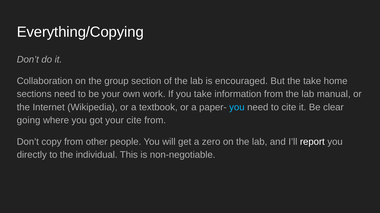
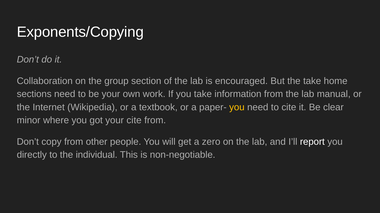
Everything/Copying: Everything/Copying -> Exponents/Copying
you at (237, 108) colour: light blue -> yellow
going: going -> minor
